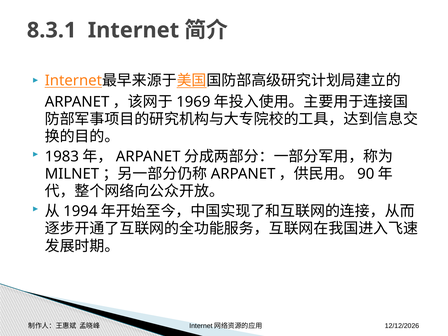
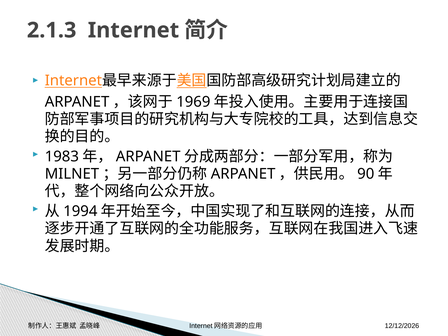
8.3.1: 8.3.1 -> 2.1.3
